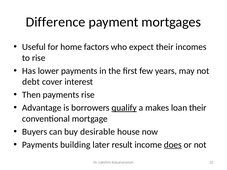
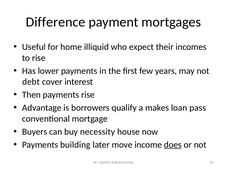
factors: factors -> illiquid
qualify underline: present -> none
loan their: their -> pass
desirable: desirable -> necessity
result: result -> move
